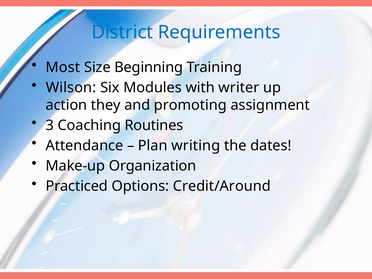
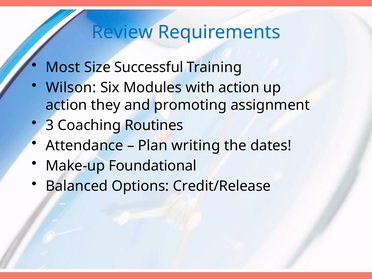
District: District -> Review
Beginning: Beginning -> Successful
with writer: writer -> action
Organization: Organization -> Foundational
Practiced: Practiced -> Balanced
Credit/Around: Credit/Around -> Credit/Release
